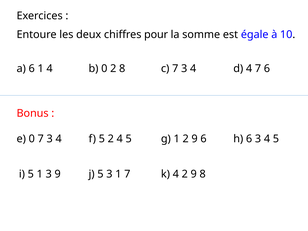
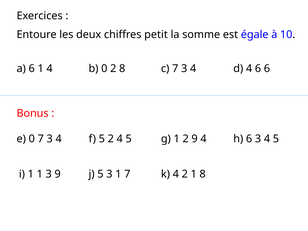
pour: pour -> petit
4 7: 7 -> 6
9 6: 6 -> 4
i 5: 5 -> 1
4 2 9: 9 -> 1
